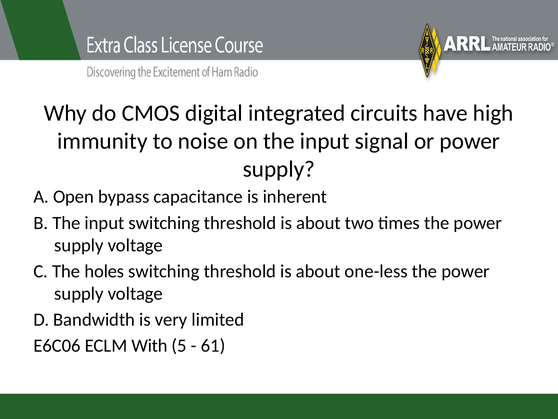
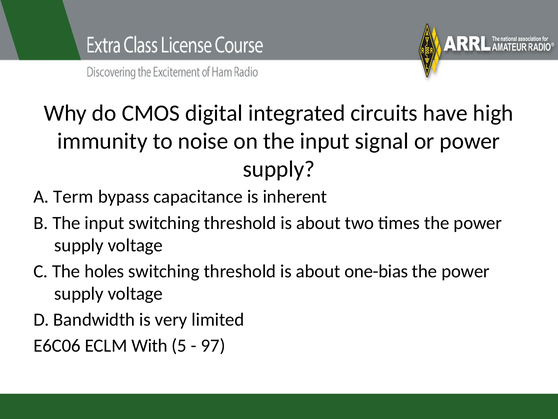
Open: Open -> Term
one-less: one-less -> one-bias
61: 61 -> 97
